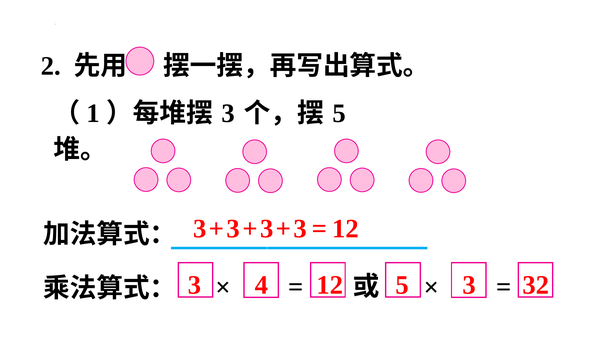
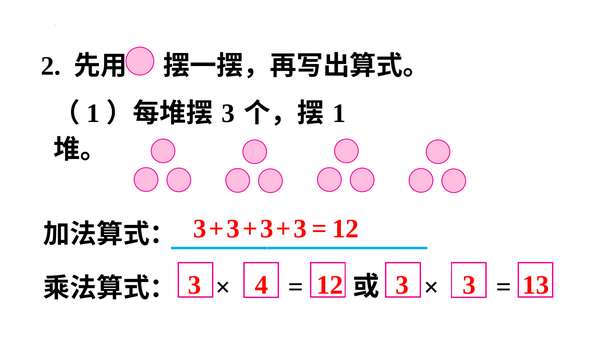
5 at (339, 113): 5 -> 1
12 5: 5 -> 3
32: 32 -> 13
